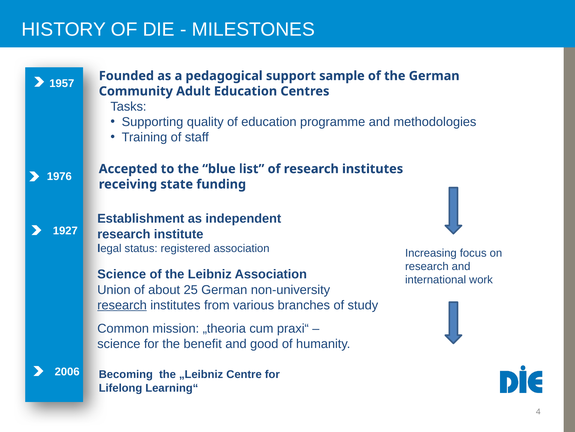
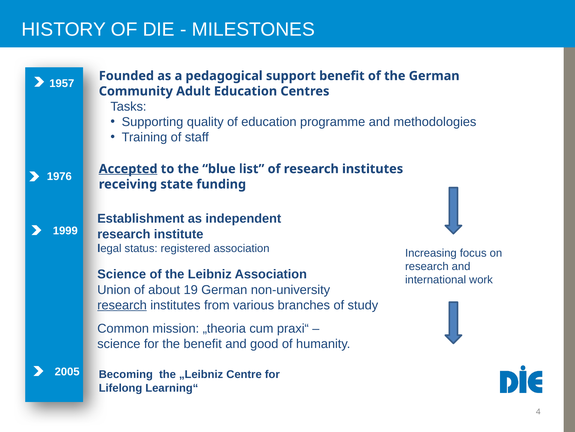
support sample: sample -> benefit
Accepted underline: none -> present
1927: 1927 -> 1999
25: 25 -> 19
2006: 2006 -> 2005
